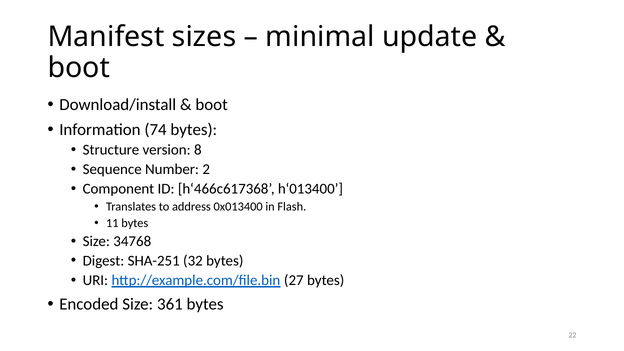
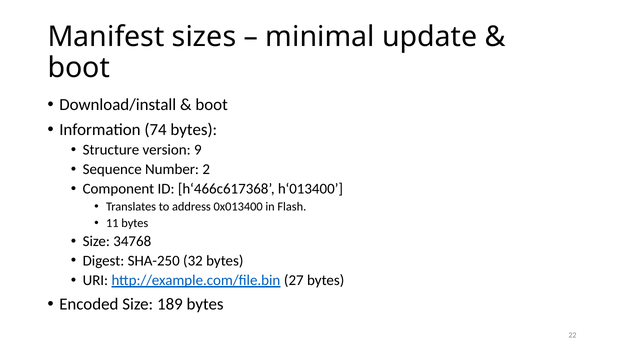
8: 8 -> 9
SHA-251: SHA-251 -> SHA-250
361: 361 -> 189
